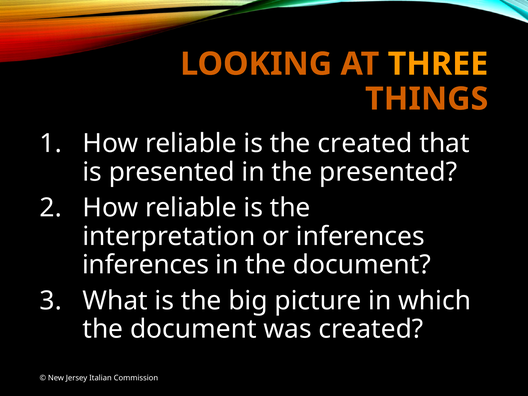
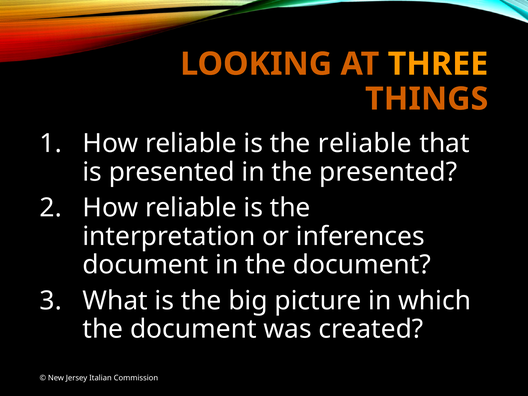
the created: created -> reliable
inferences at (146, 265): inferences -> document
